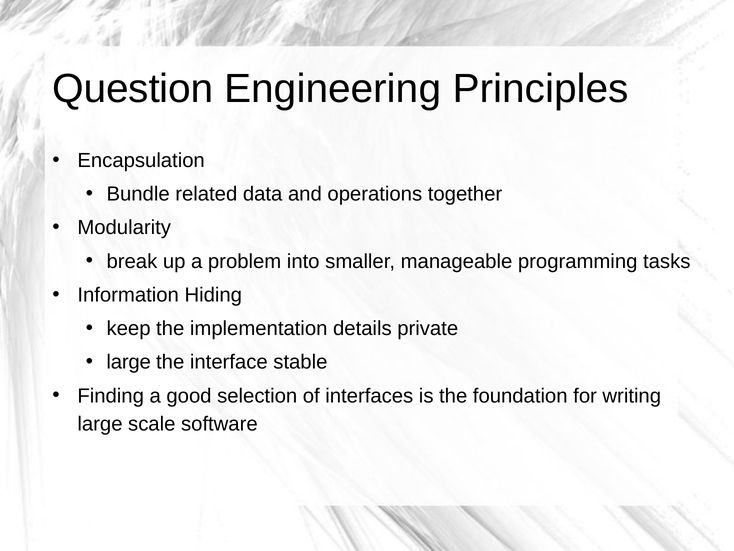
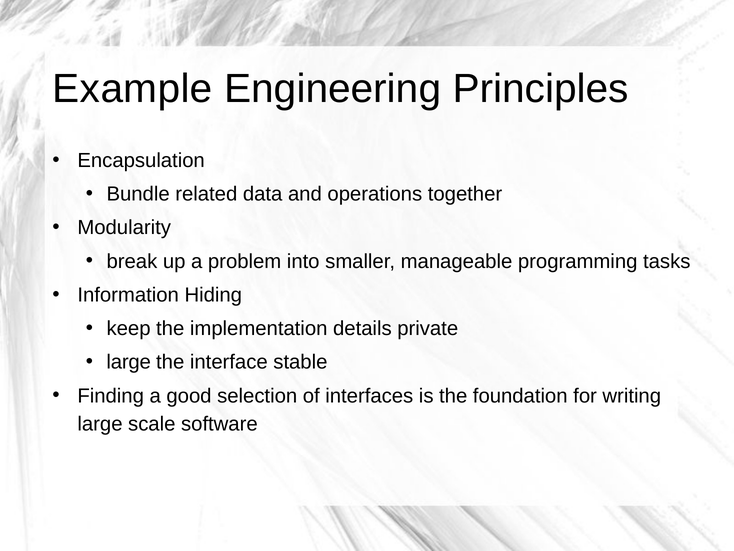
Question: Question -> Example
